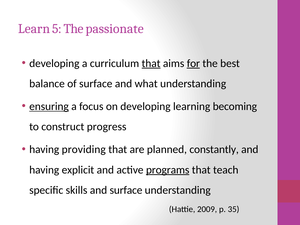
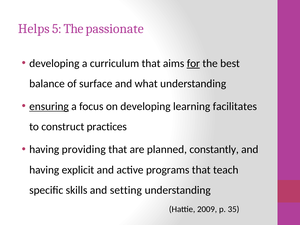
Learn: Learn -> Helps
that at (151, 63) underline: present -> none
becoming: becoming -> facilitates
progress: progress -> practices
programs underline: present -> none
and surface: surface -> setting
